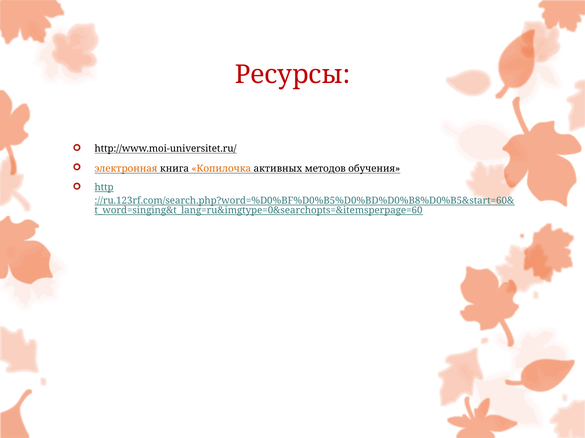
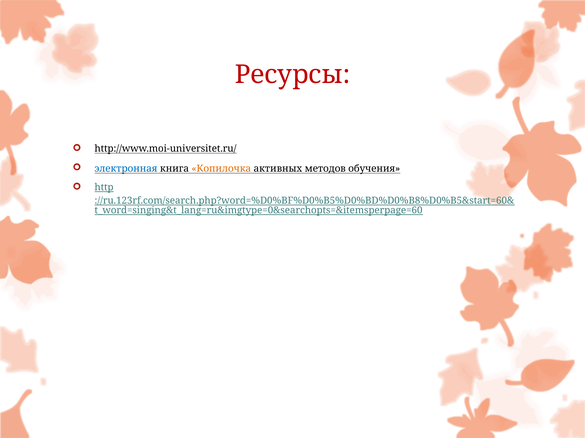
электронная colour: orange -> blue
